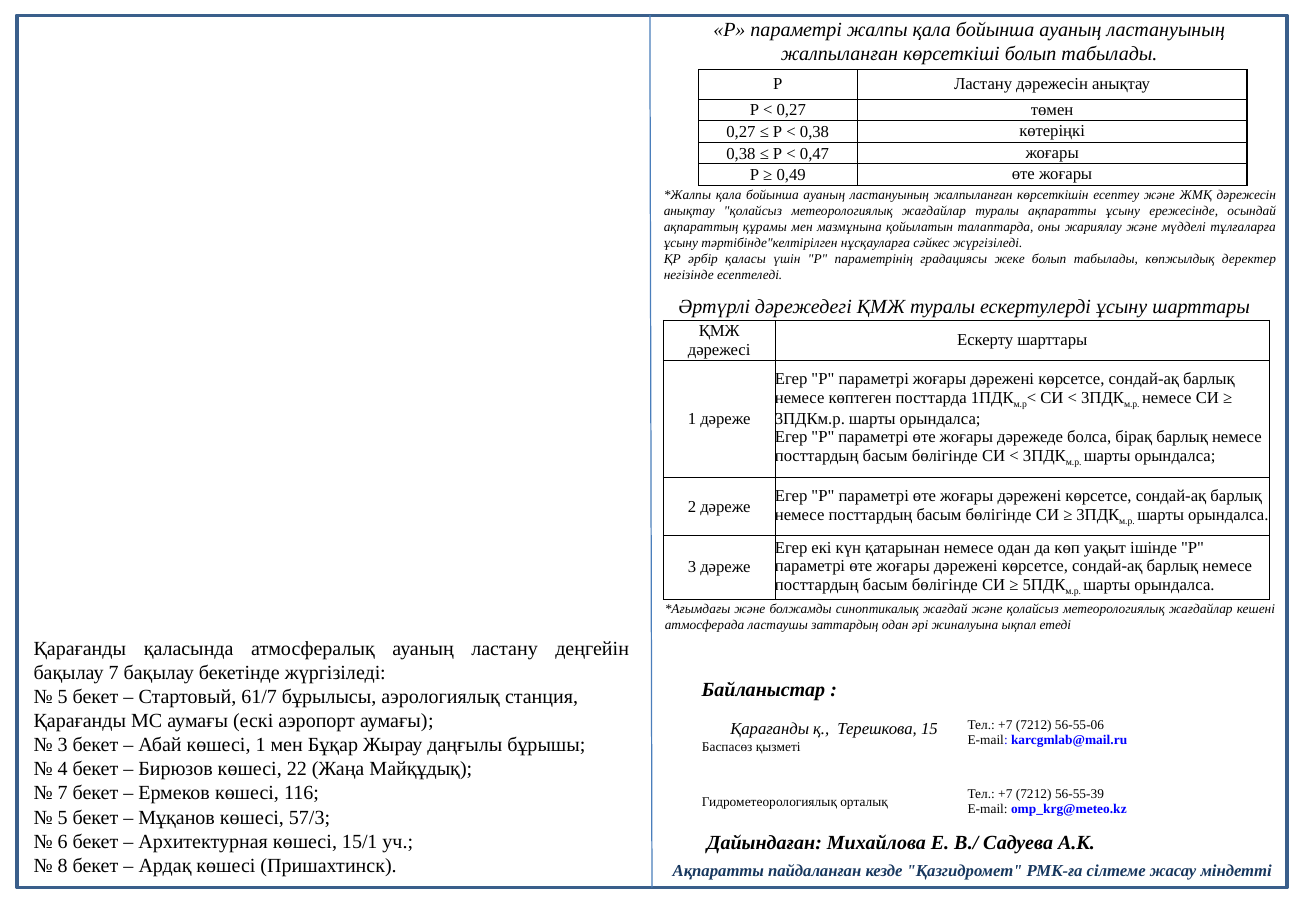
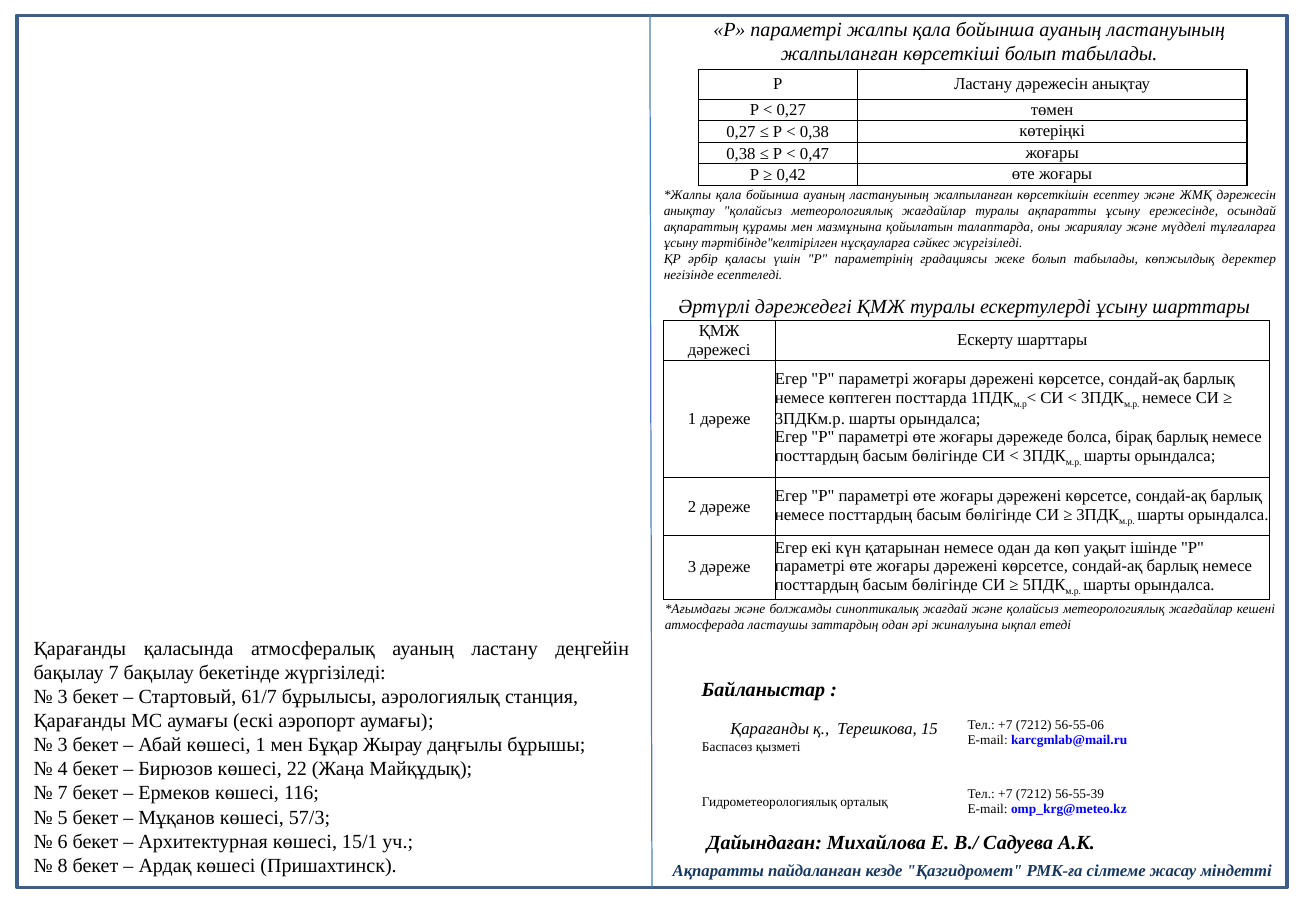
0,49: 0,49 -> 0,42
5 at (63, 697): 5 -> 3
